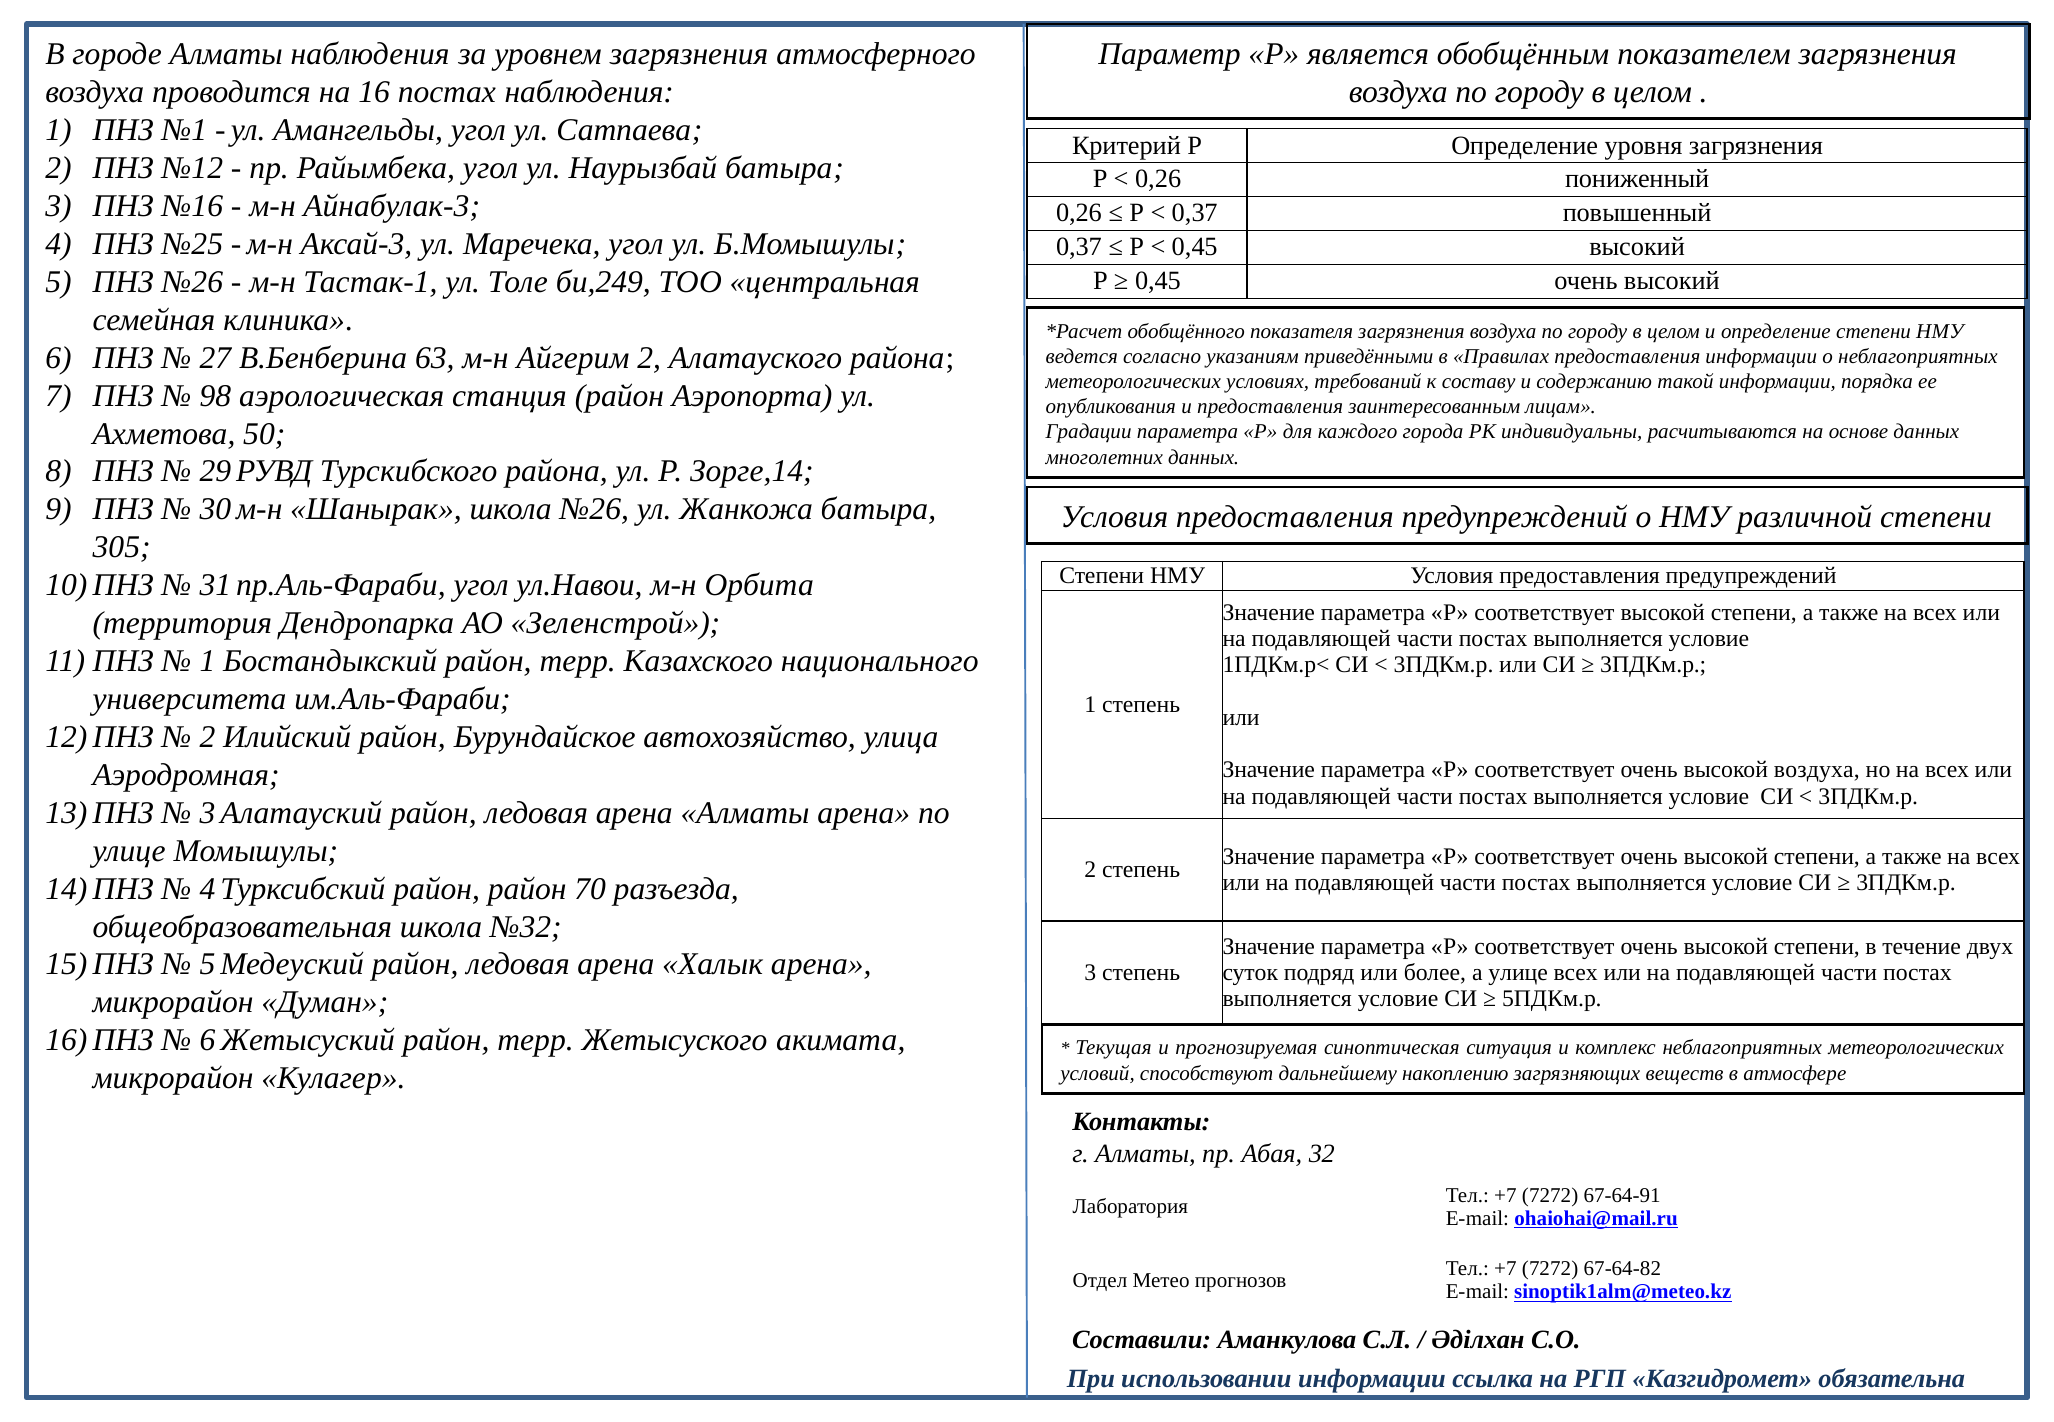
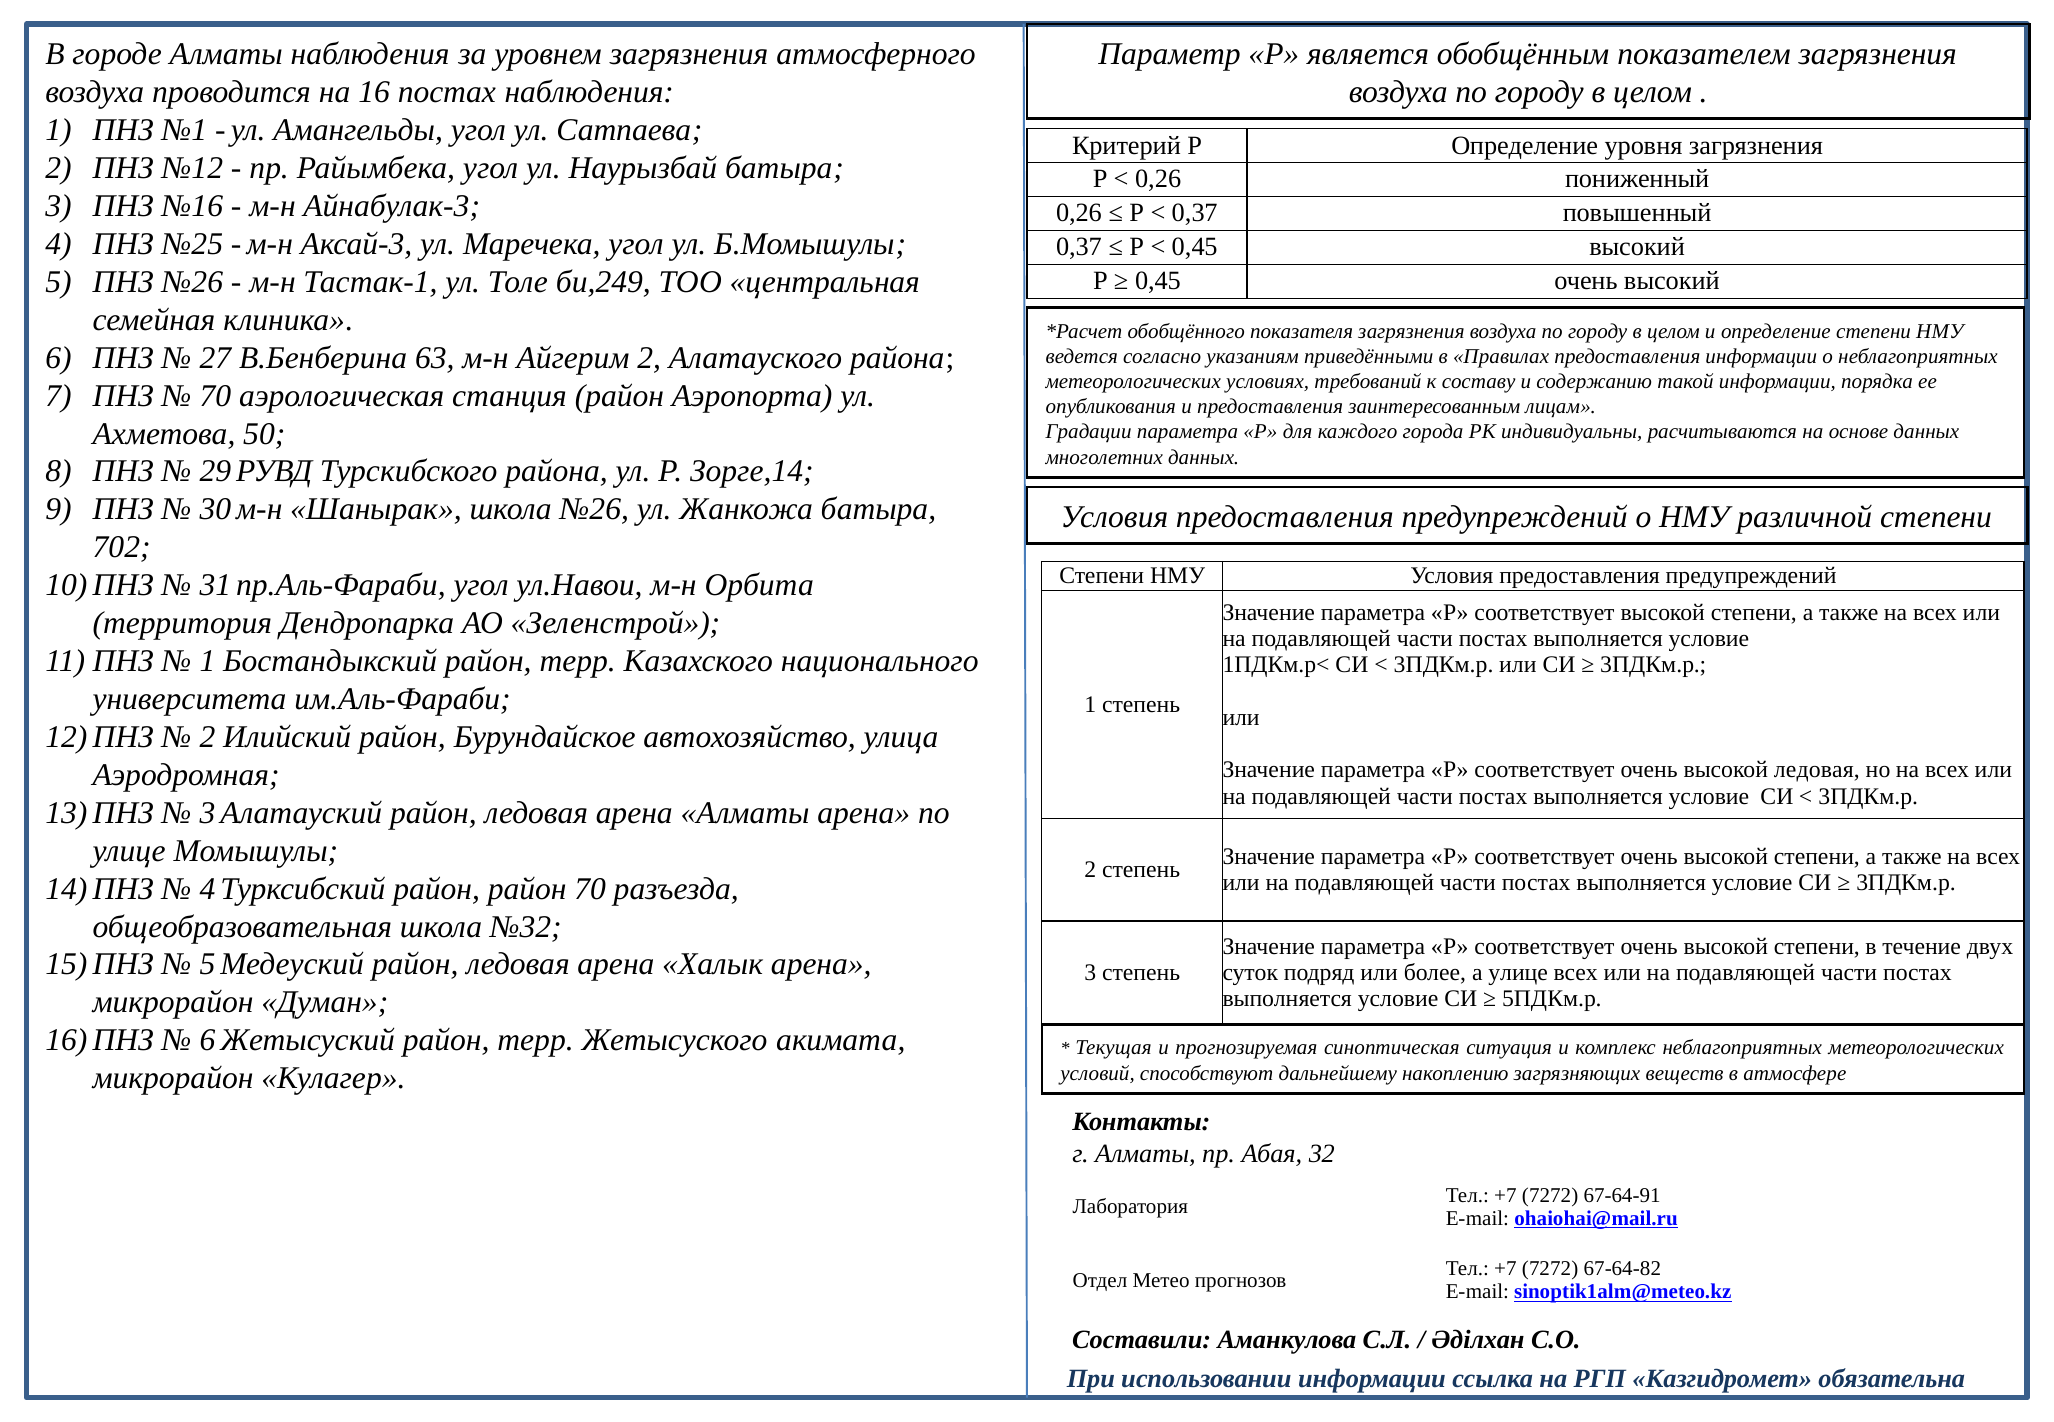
98 at (215, 396): 98 -> 70
305: 305 -> 702
высокой воздуха: воздуха -> ледовая
